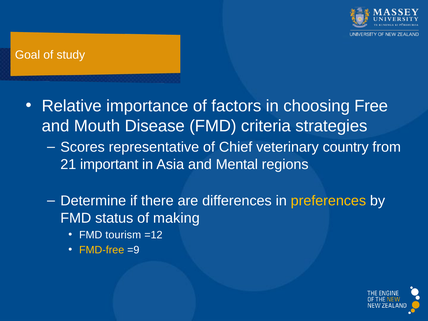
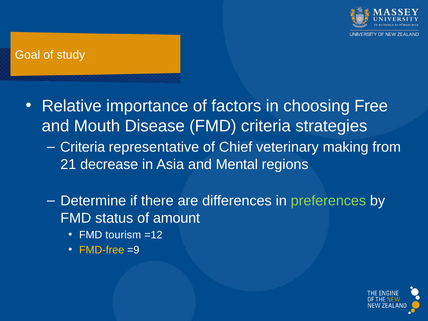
Scores at (83, 147): Scores -> Criteria
country: country -> making
important: important -> decrease
preferences colour: yellow -> light green
making: making -> amount
